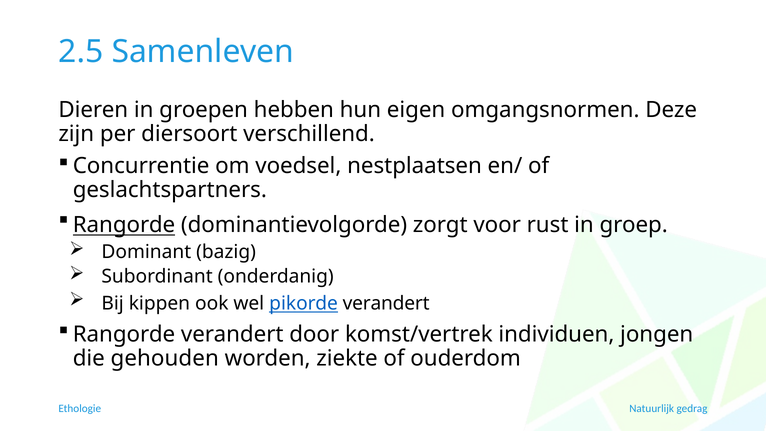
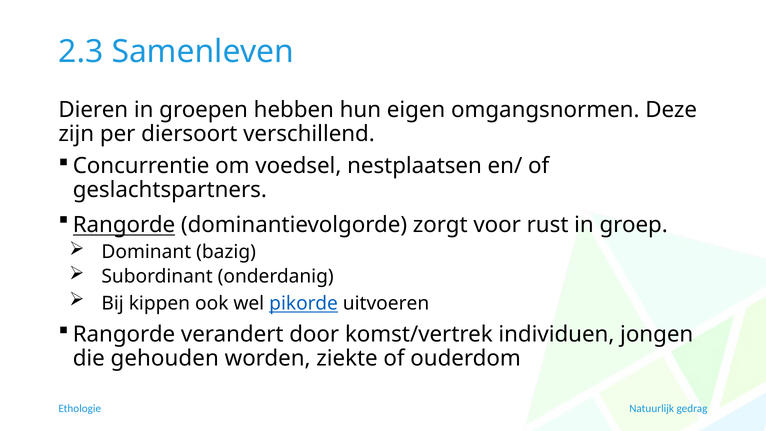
2.5: 2.5 -> 2.3
pikorde verandert: verandert -> uitvoeren
